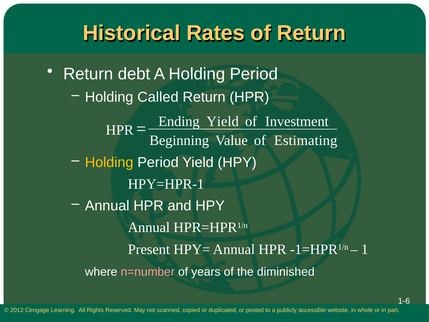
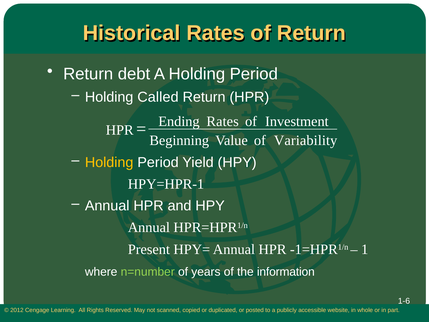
Yield at (223, 121): Yield -> Rates
Estimating: Estimating -> Variability
n=number colour: pink -> light green
diminished: diminished -> information
